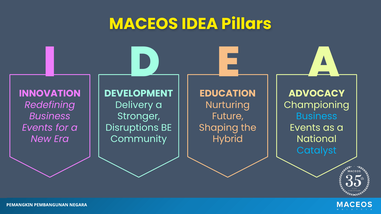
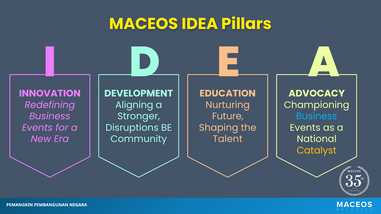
Delivery: Delivery -> Aligning
Hybrid: Hybrid -> Talent
Catalyst colour: light blue -> yellow
